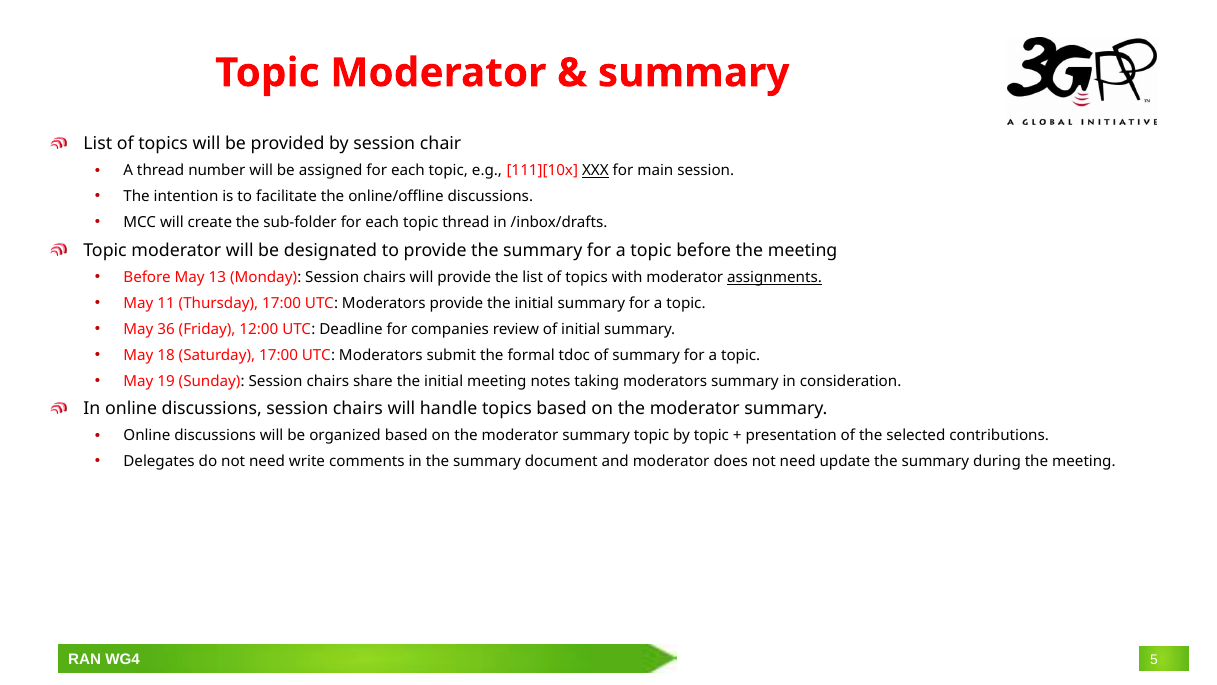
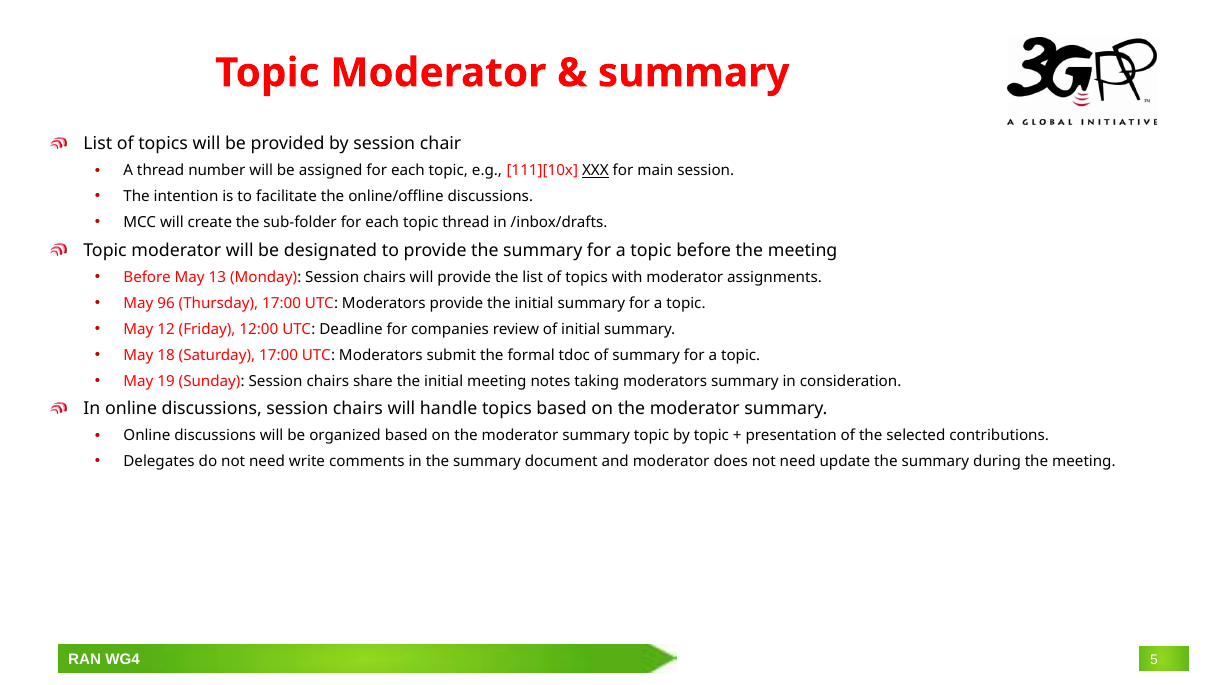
assignments underline: present -> none
11: 11 -> 96
36: 36 -> 12
